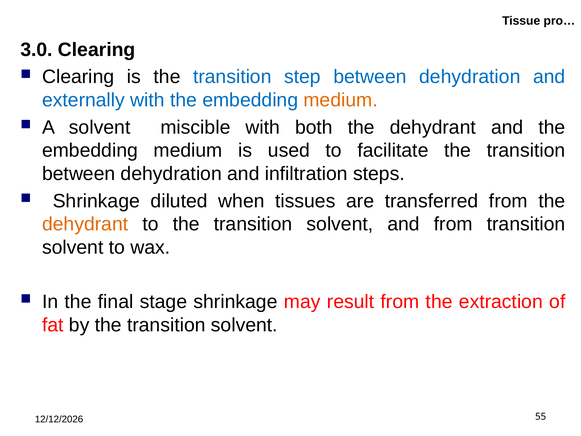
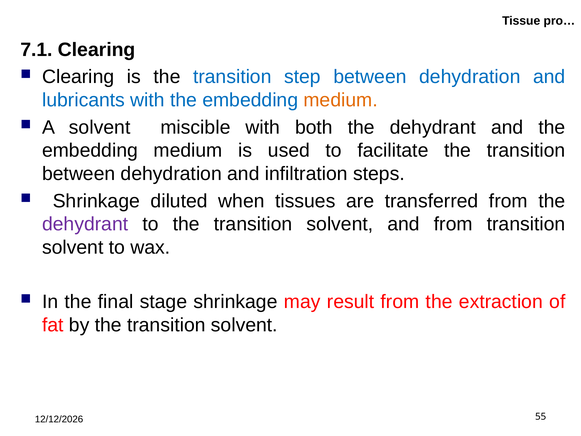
3.0: 3.0 -> 7.1
externally: externally -> lubricants
dehydrant at (85, 224) colour: orange -> purple
